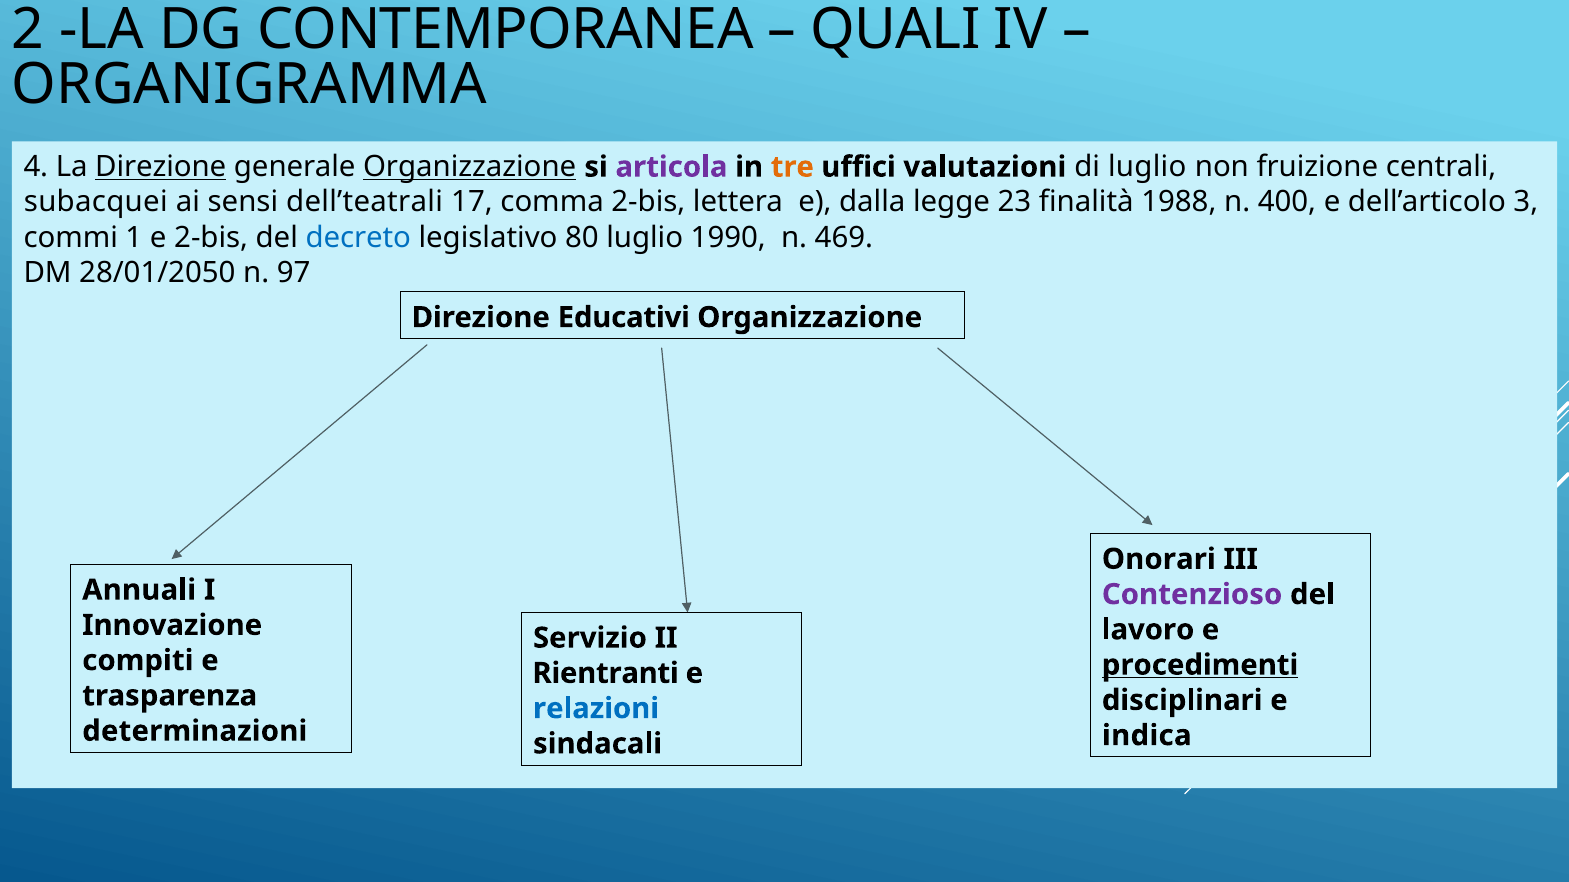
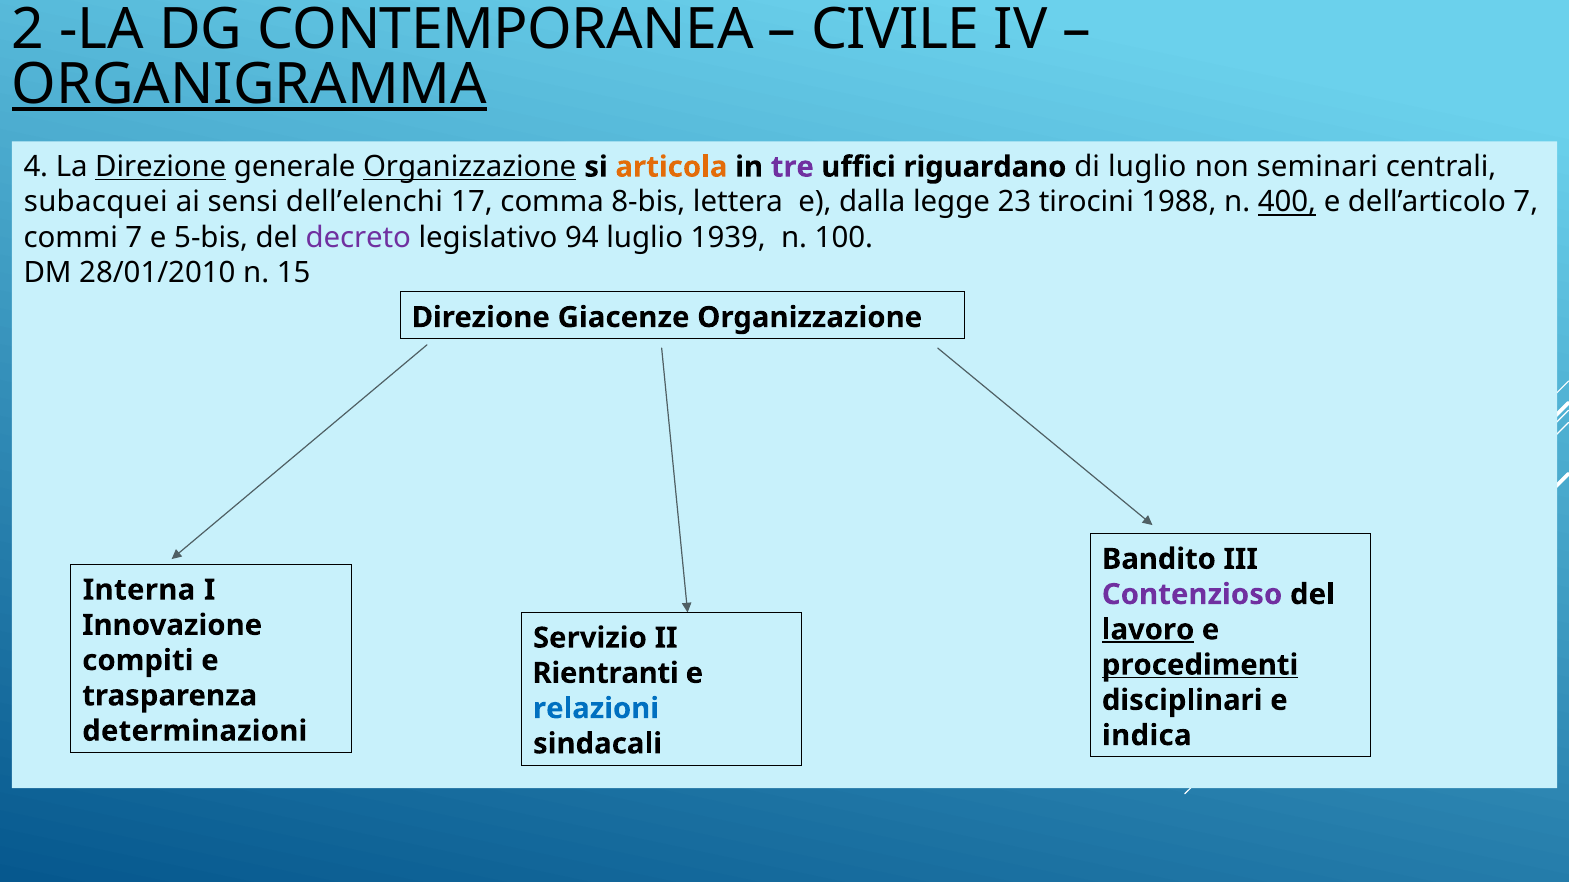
QUALI: QUALI -> CIVILE
ORGANIGRAMMA underline: none -> present
articola colour: purple -> orange
tre colour: orange -> purple
valutazioni: valutazioni -> riguardano
fruizione: fruizione -> seminari
dell’teatrali: dell’teatrali -> dell’elenchi
comma 2-bis: 2-bis -> 8-bis
finalità: finalità -> tirocini
400 underline: none -> present
dell’articolo 3: 3 -> 7
commi 1: 1 -> 7
e 2-bis: 2-bis -> 5-bis
decreto colour: blue -> purple
80: 80 -> 94
1990: 1990 -> 1939
469: 469 -> 100
28/01/2050: 28/01/2050 -> 28/01/2010
97: 97 -> 15
Educativi: Educativi -> Giacenze
Onorari: Onorari -> Bandito
Annuali: Annuali -> Interna
lavoro underline: none -> present
